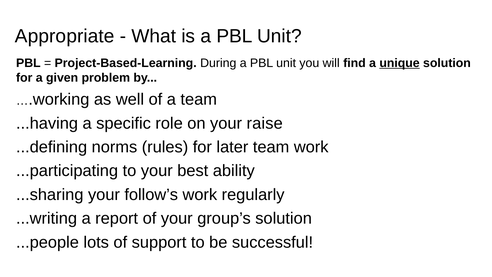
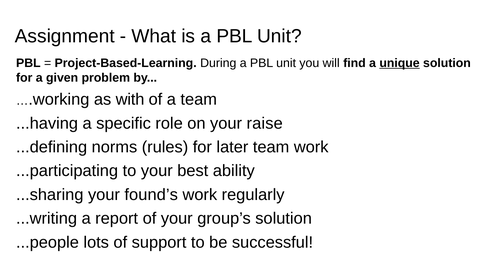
Appropriate: Appropriate -> Assignment
well: well -> with
follow’s: follow’s -> found’s
